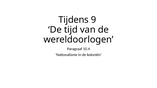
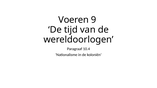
Tijdens: Tijdens -> Voeren
